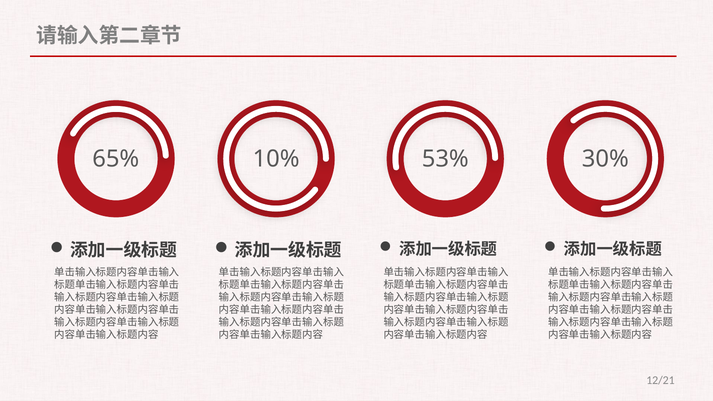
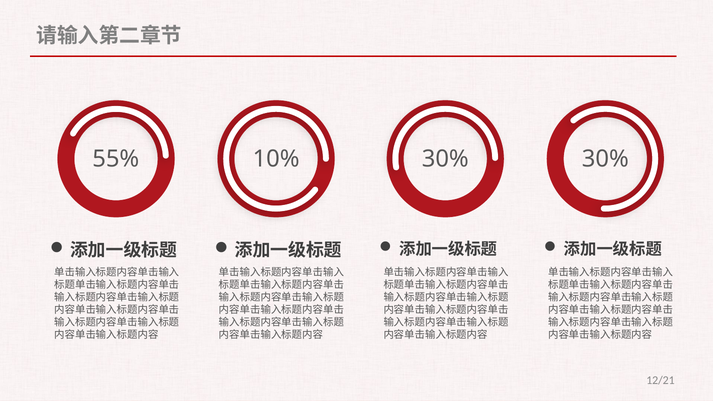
65%: 65% -> 55%
10% 53%: 53% -> 30%
